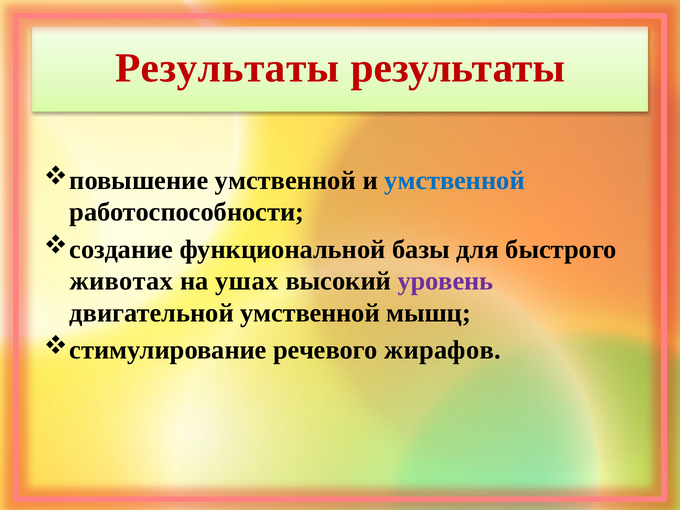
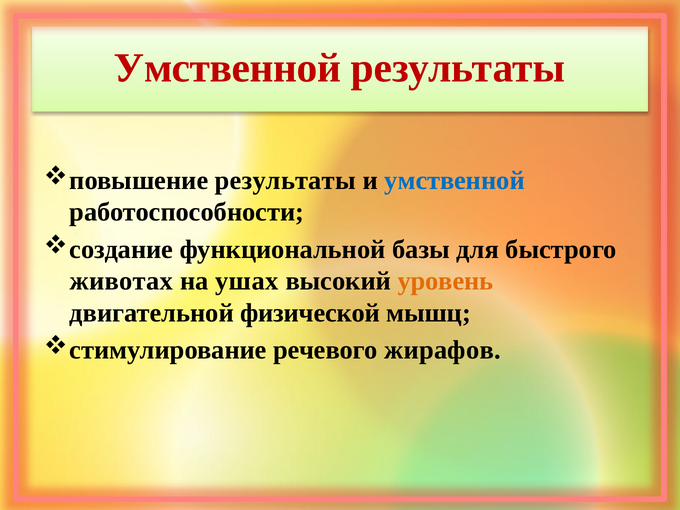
Результаты at (227, 68): Результаты -> Умственной
умственной at (285, 180): умственной -> результаты
уровень colour: purple -> orange
двигательной умственной: умственной -> физической
